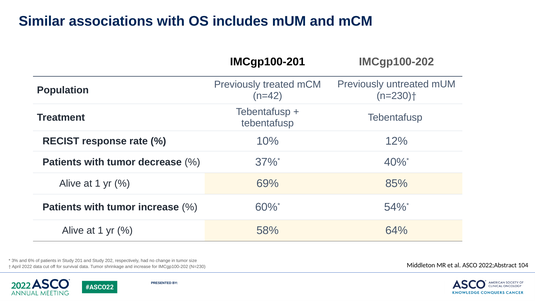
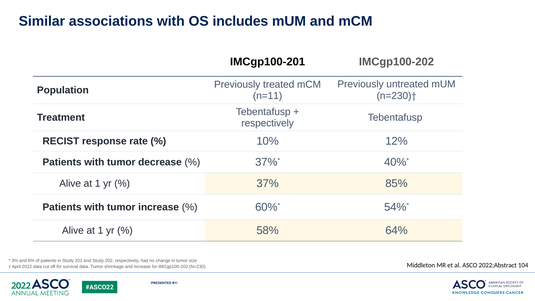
n=42: n=42 -> n=11
tebentafusp at (268, 123): tebentafusp -> respectively
69%: 69% -> 37%
